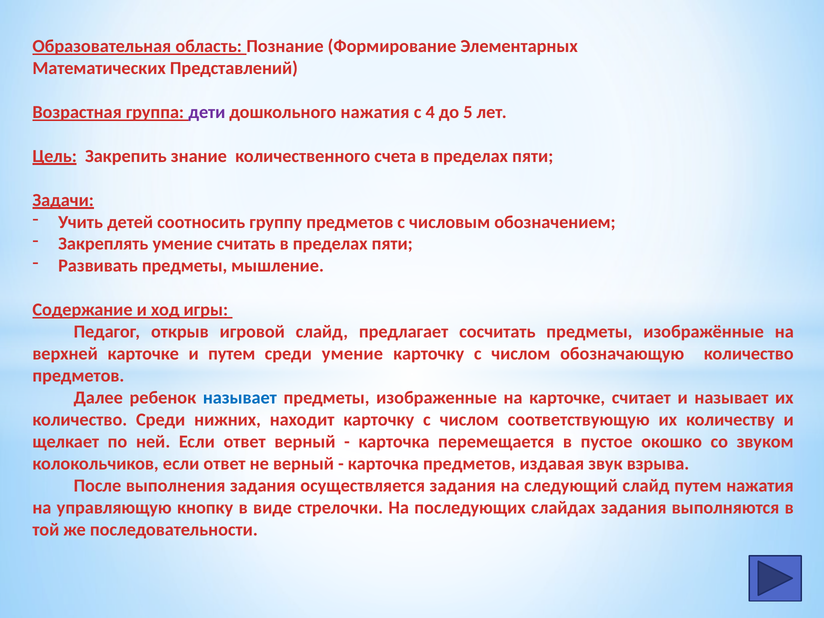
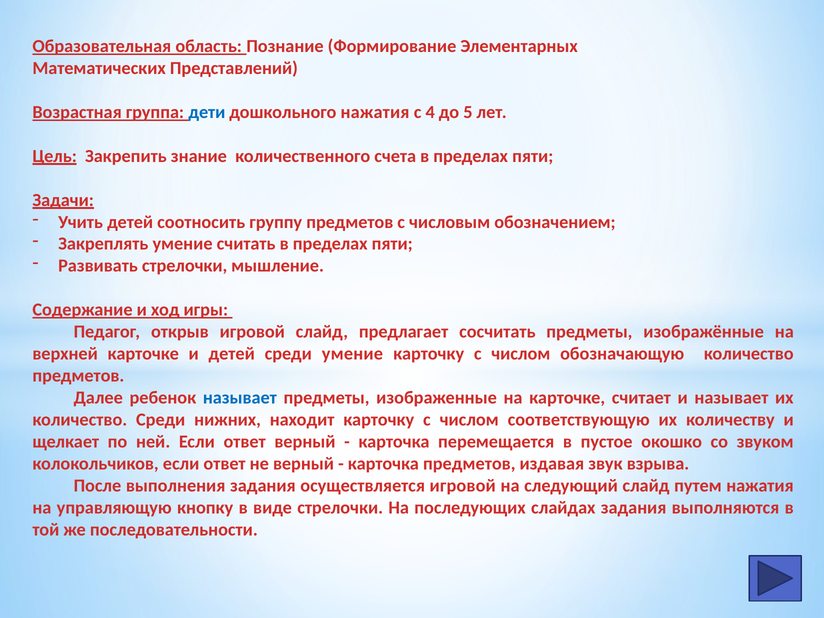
дети colour: purple -> blue
Развивать предметы: предметы -> стрелочки
и путем: путем -> детей
осуществляется задания: задания -> игровой
